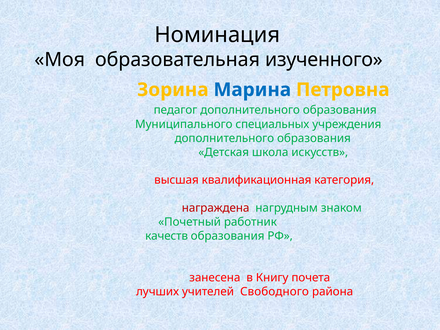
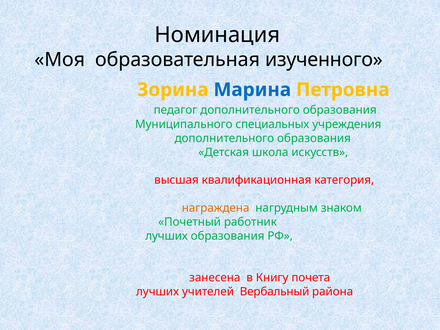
награждена colour: red -> orange
качеств at (167, 236): качеств -> лучших
Свободного: Свободного -> Вербальный
